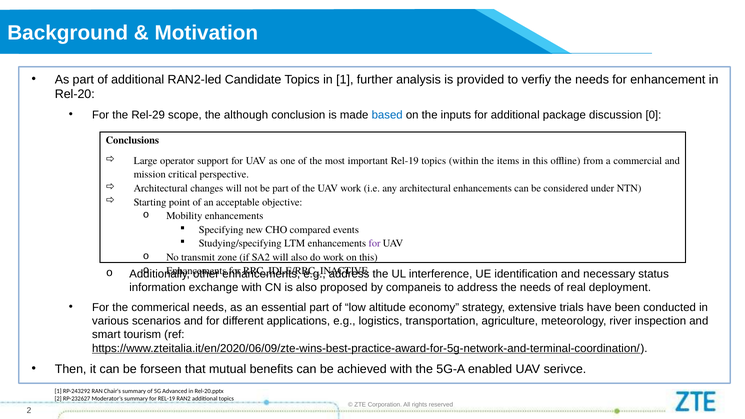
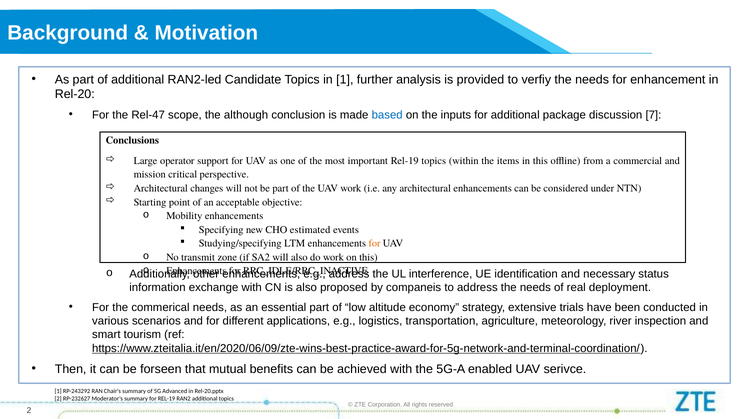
Rel-29: Rel-29 -> Rel-47
0: 0 -> 7
compared: compared -> estimated
for at (375, 244) colour: purple -> orange
